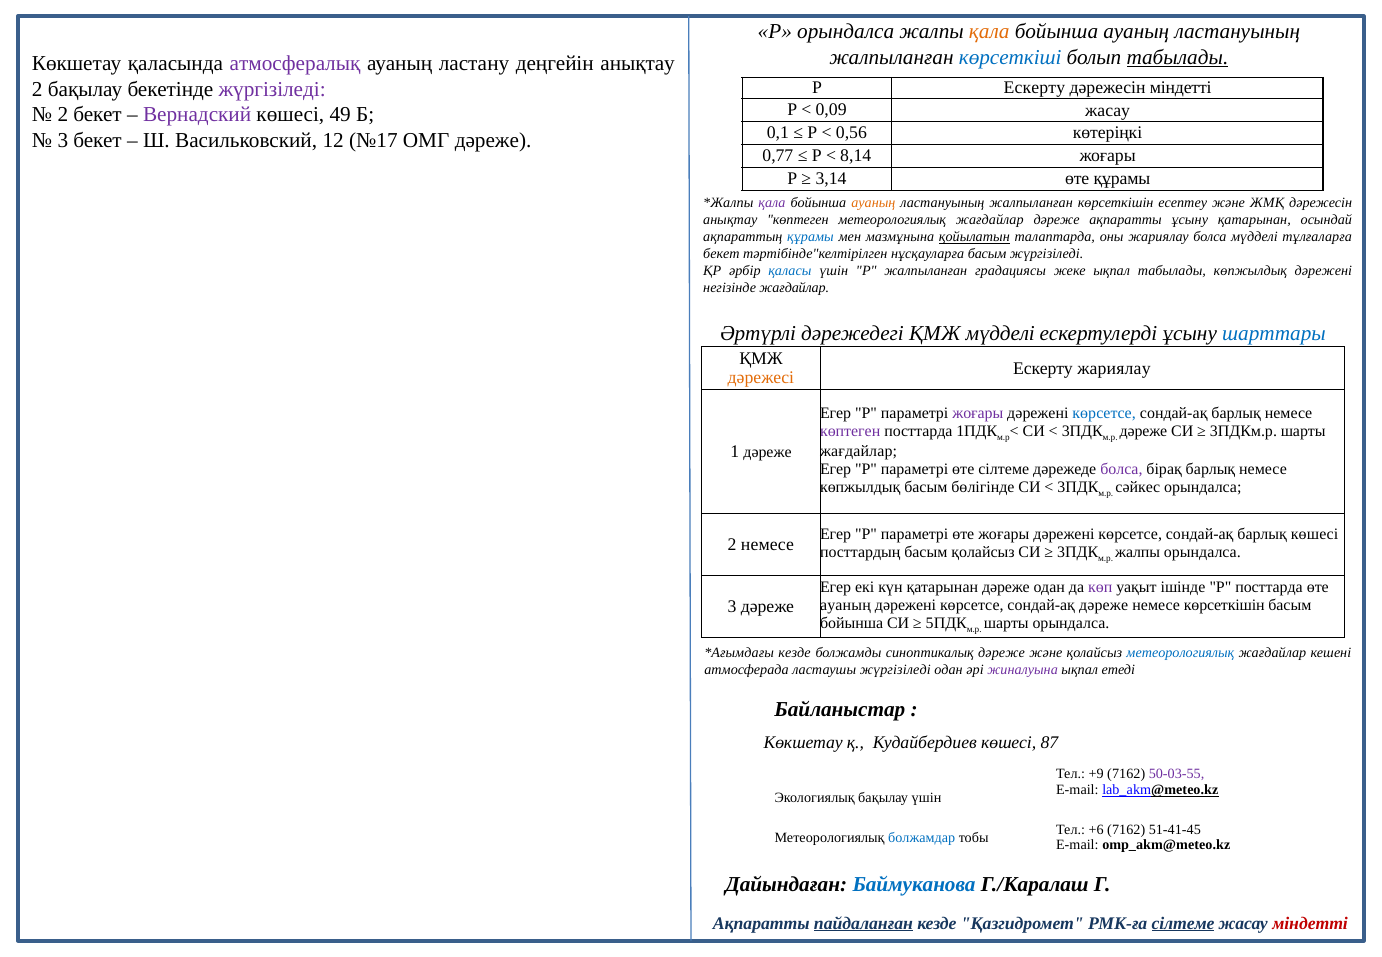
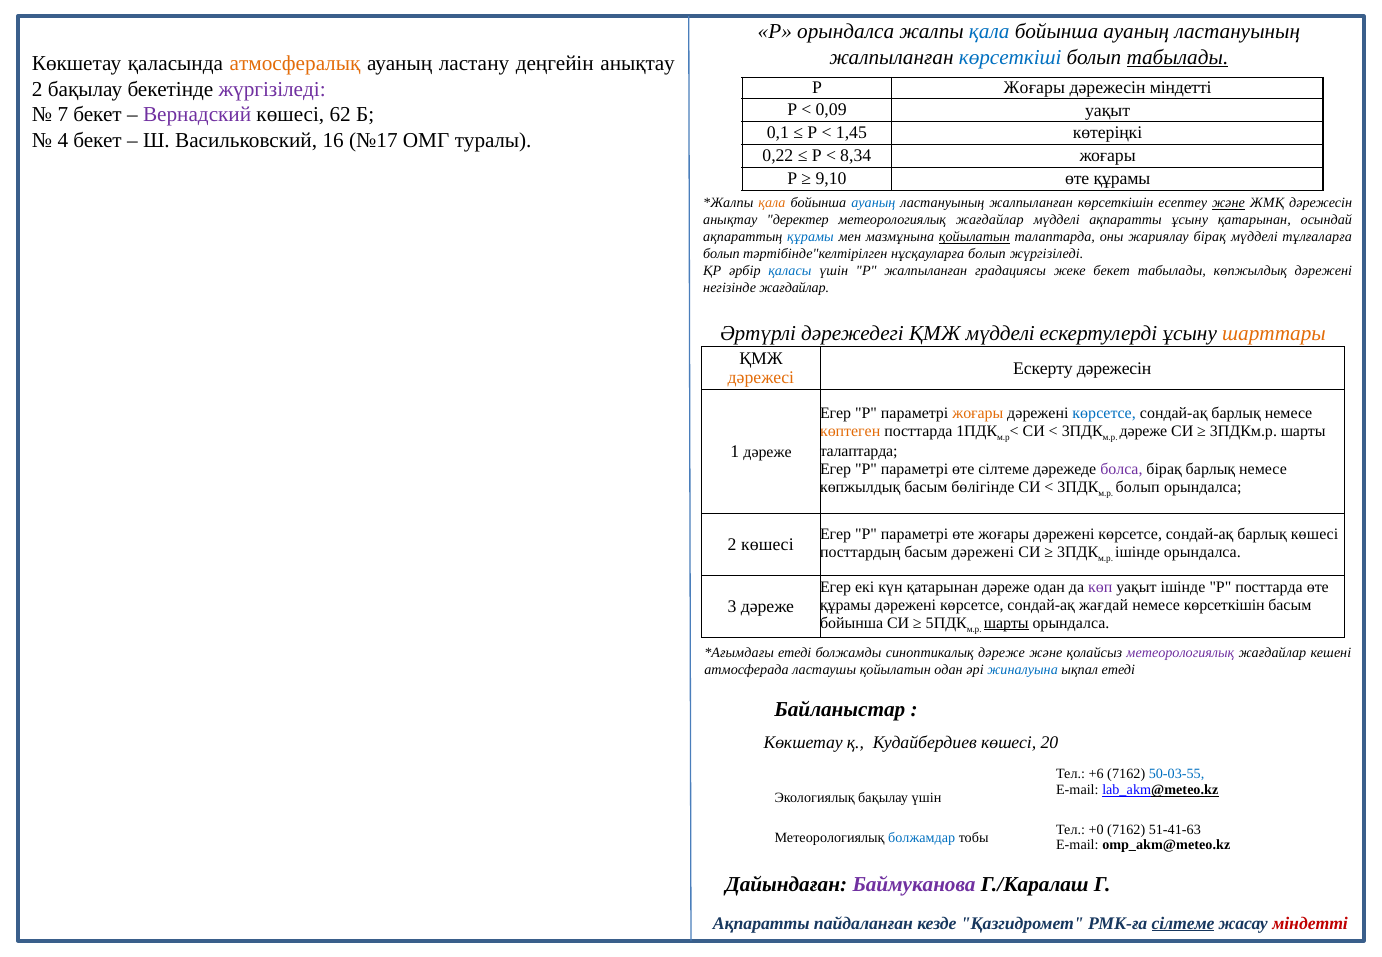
қала at (989, 32) colour: orange -> blue
атмосфералық colour: purple -> orange
Р Ескерту: Ескерту -> Жоғары
0,09 жасау: жасау -> уақыт
2 at (63, 115): 2 -> 7
49: 49 -> 62
0,56: 0,56 -> 1,45
3 at (63, 140): 3 -> 4
12: 12 -> 16
ОМГ дәреже: дәреже -> туралы
0,77: 0,77 -> 0,22
8,14: 8,14 -> 8,34
3,14: 3,14 -> 9,10
қала at (772, 203) colour: purple -> orange
ауаның at (873, 203) colour: orange -> blue
және at (1228, 203) underline: none -> present
анықтау көптеген: көптеген -> деректер
жағдайлар дәреже: дәреже -> мүдделі
жариялау болса: болса -> бірақ
бекет at (721, 254): бекет -> болып
нұсқауларға басым: басым -> болып
жеке ықпал: ықпал -> бекет
шарттары colour: blue -> orange
Ескерту жариялау: жариялау -> дәрежесін
жоғары at (978, 414) colour: purple -> orange
көптеген at (850, 431) colour: purple -> orange
жағдайлар at (859, 451): жағдайлар -> талаптарда
сәйкес at (1138, 487): сәйкес -> болып
2 немесе: немесе -> көшесі
басым қолайсыз: қолайсыз -> дәрежені
жалпы at (1138, 552): жалпы -> ішінде
ауаның at (845, 605): ауаның -> құрамы
сондай-ақ дәреже: дәреже -> жағдай
шарты at (1006, 623) underline: none -> present
кезде at (795, 652): кезде -> етеді
метеорологиялық at (1180, 652) colour: blue -> purple
ластаушы жүргізіледі: жүргізіледі -> қойылатын
жиналуына colour: purple -> blue
87: 87 -> 20
+9: +9 -> +6
50-03-55 colour: purple -> blue
+6: +6 -> +0
51-41-45: 51-41-45 -> 51-41-63
Баймуканова colour: blue -> purple
пайдаланған underline: present -> none
